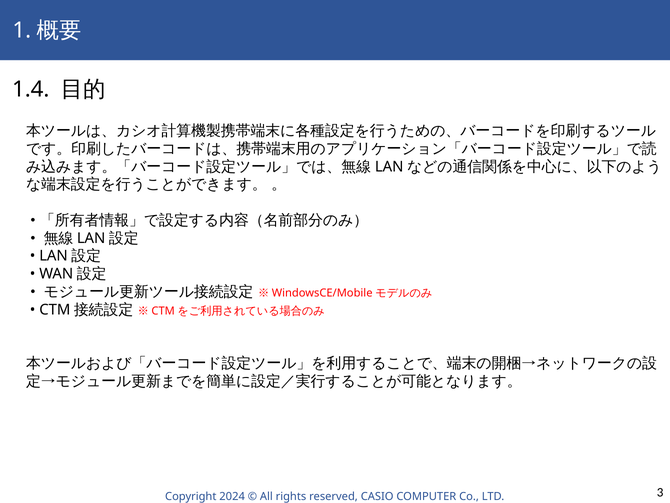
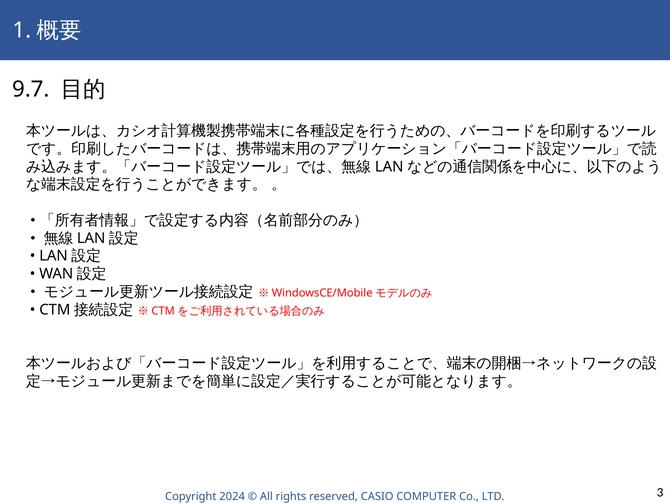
1.4: 1.4 -> 9.7
